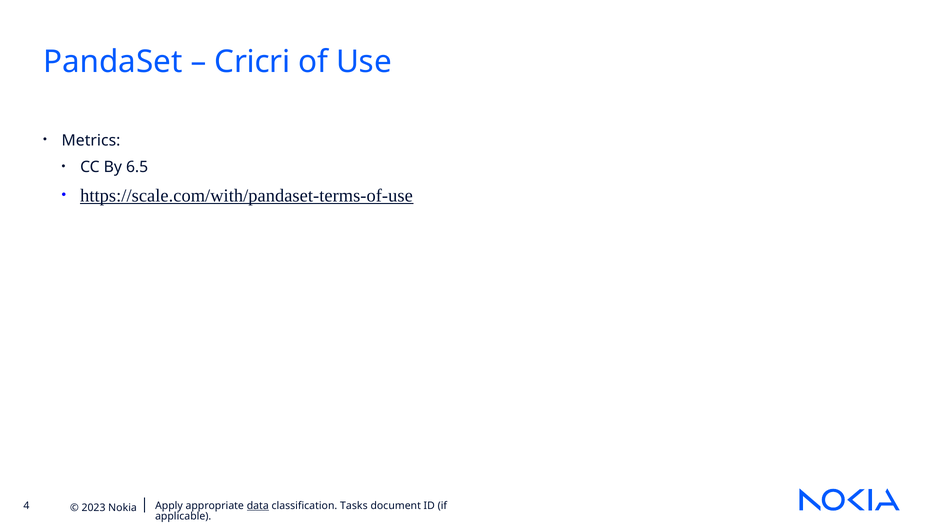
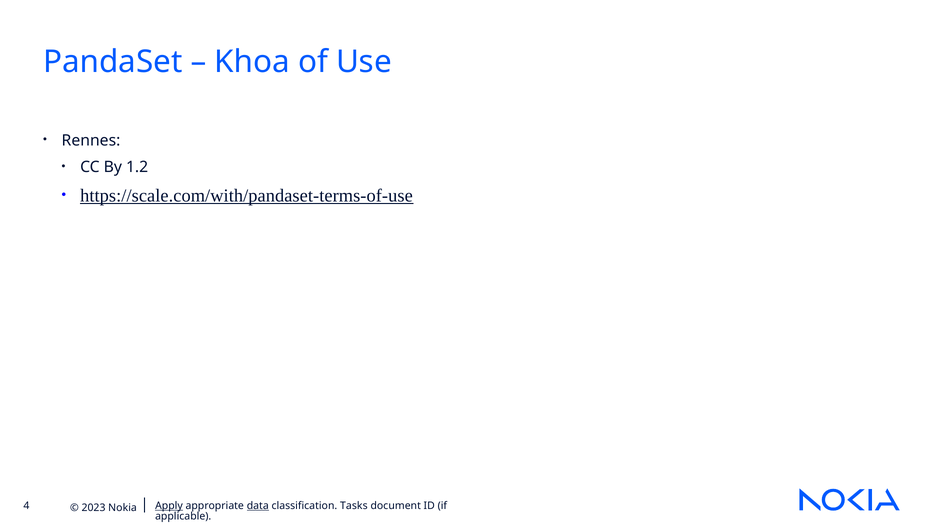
Cricri: Cricri -> Khoa
Metrics: Metrics -> Rennes
6.5: 6.5 -> 1.2
Apply underline: none -> present
